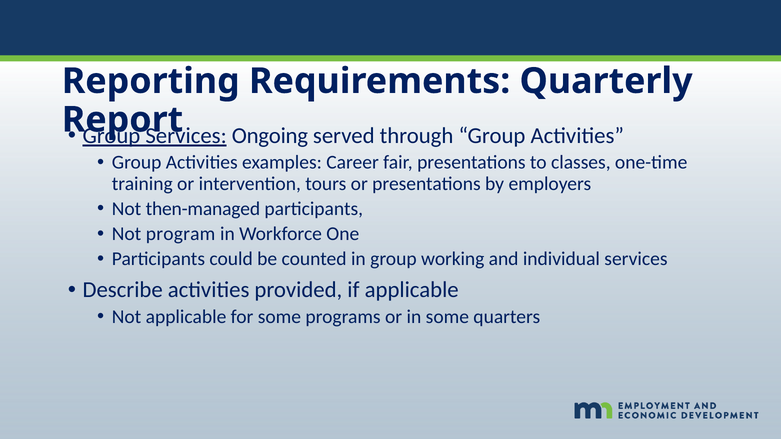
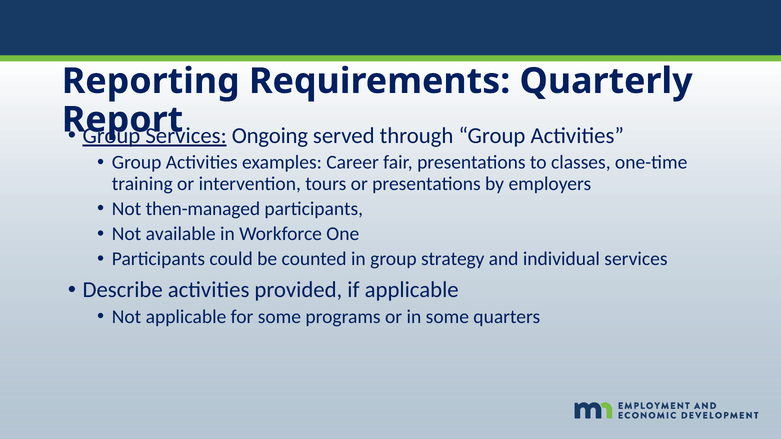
program: program -> available
working: working -> strategy
